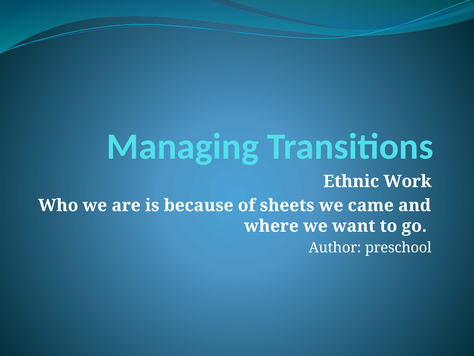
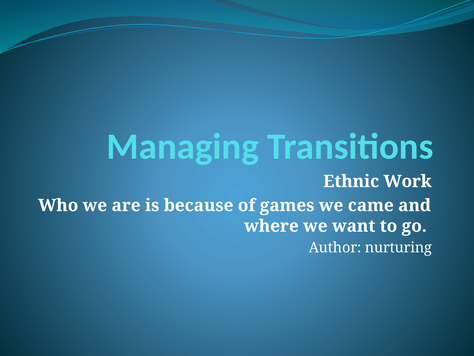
sheets: sheets -> games
preschool: preschool -> nurturing
